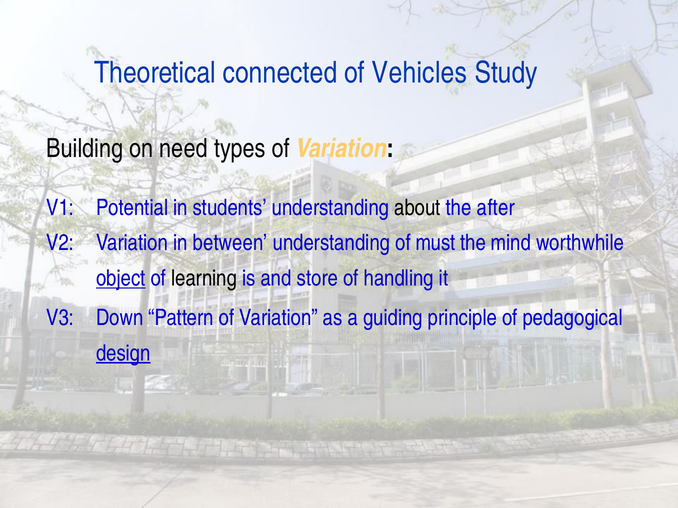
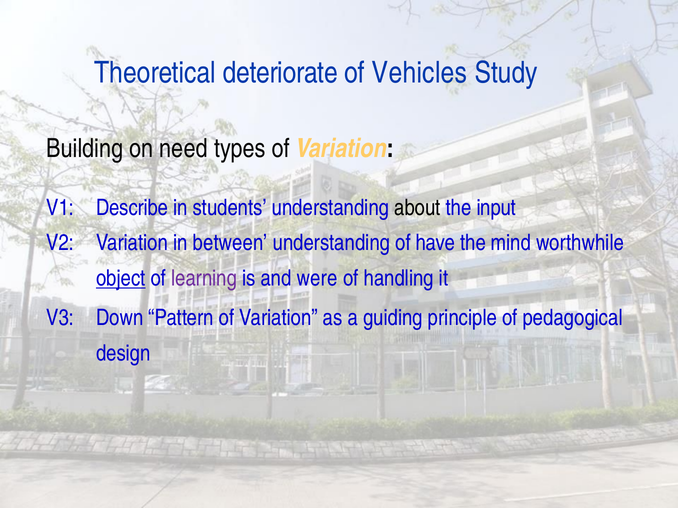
connected: connected -> deteriorate
Potential: Potential -> Describe
after: after -> input
must: must -> have
learning colour: black -> purple
store: store -> were
design underline: present -> none
